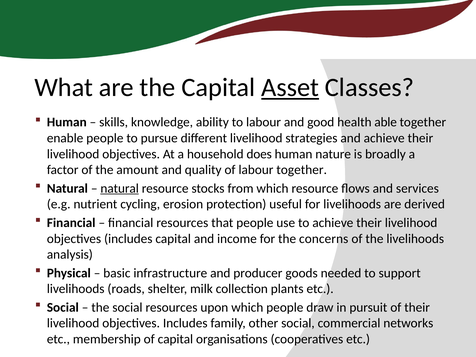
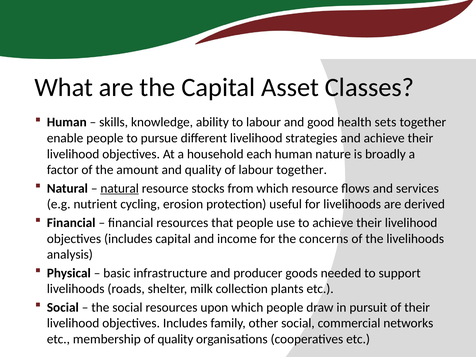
Asset underline: present -> none
able: able -> sets
does: does -> each
of capital: capital -> quality
